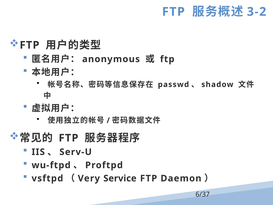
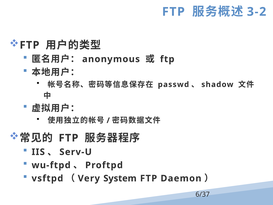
Service: Service -> System
